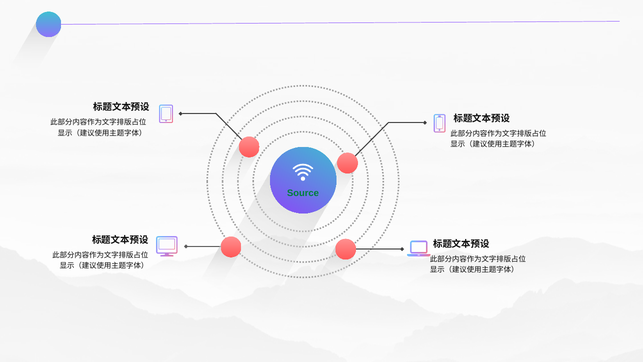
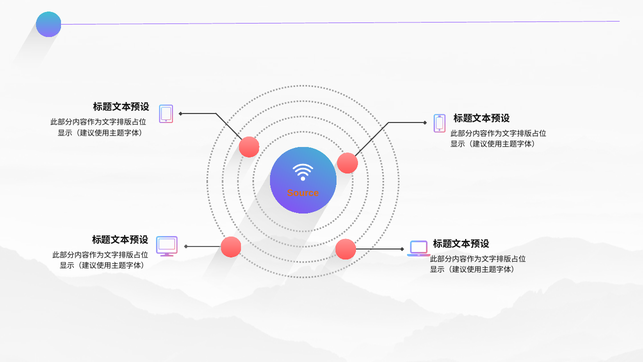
Source colour: green -> orange
